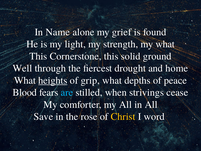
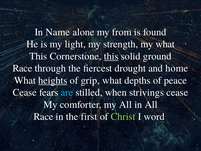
grief: grief -> from
this at (111, 56) underline: none -> present
Well at (22, 68): Well -> Race
Blood at (25, 92): Blood -> Cease
Save at (43, 116): Save -> Race
rose: rose -> first
Christ colour: yellow -> light green
